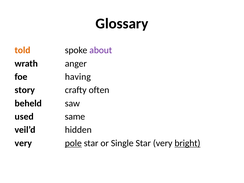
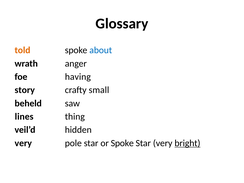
about colour: purple -> blue
often: often -> small
used: used -> lines
same: same -> thing
pole underline: present -> none
or Single: Single -> Spoke
